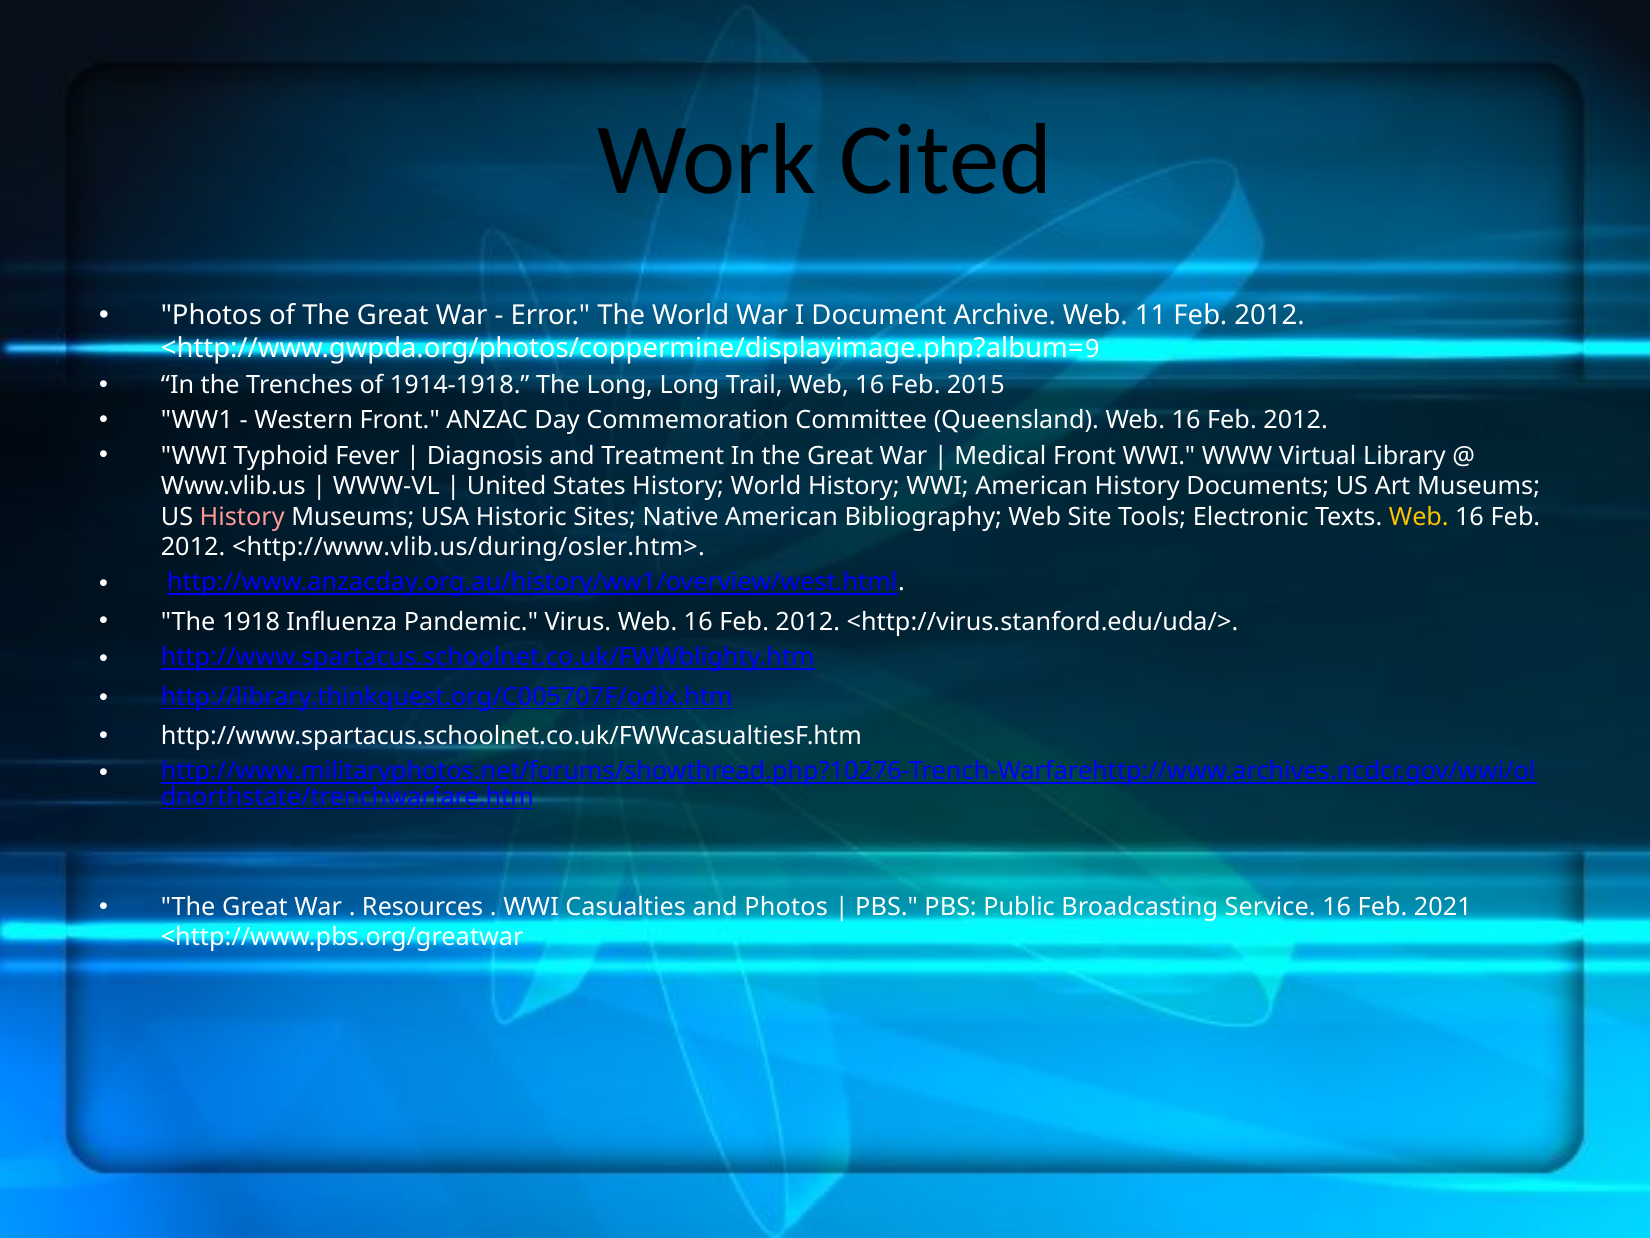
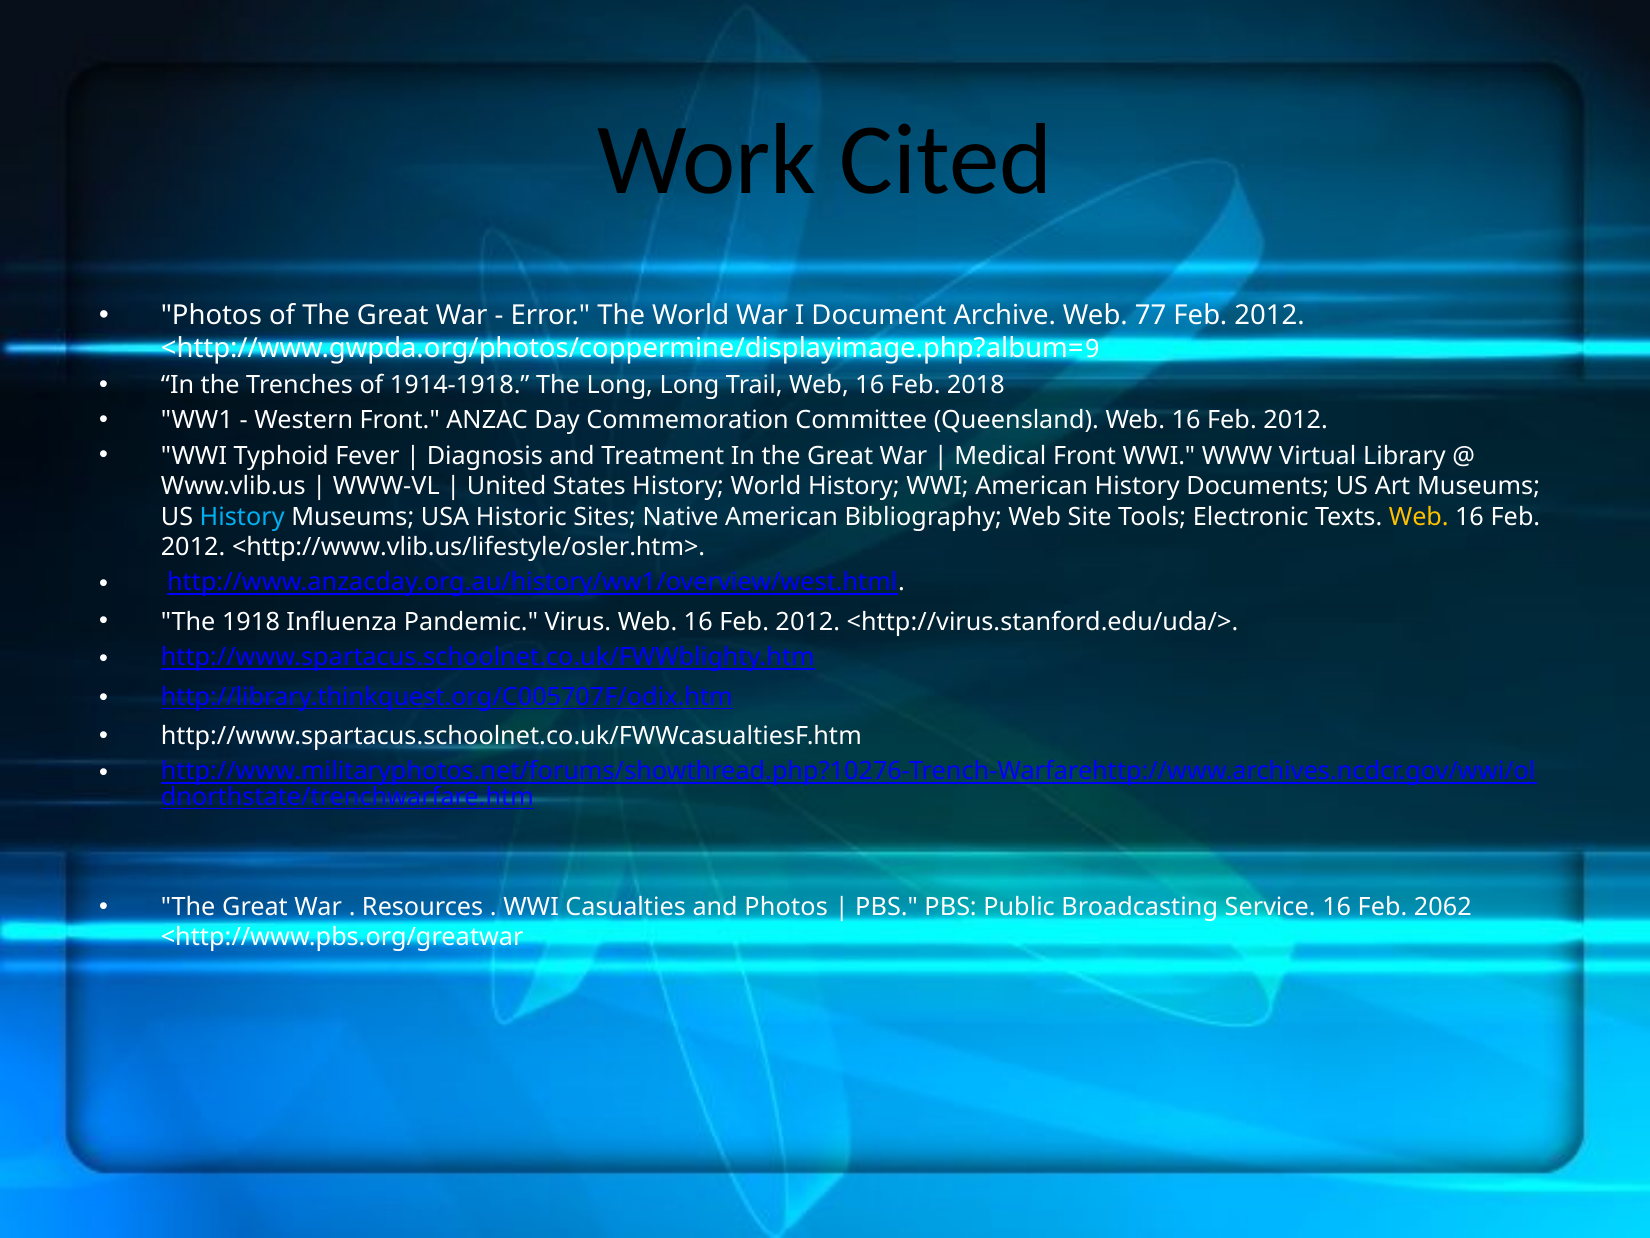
11: 11 -> 77
2015: 2015 -> 2018
History at (242, 516) colour: pink -> light blue
<http://www.vlib.us/during/osler.htm>: <http://www.vlib.us/during/osler.htm> -> <http://www.vlib.us/lifestyle/osler.htm>
2021: 2021 -> 2062
